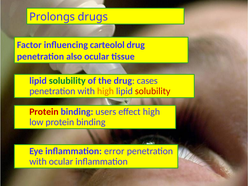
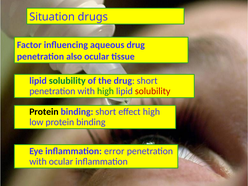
Prolongs: Prolongs -> Situation
carteolol: carteolol -> aqueous
drug cases: cases -> short
high at (105, 91) colour: orange -> green
Protein at (44, 112) colour: red -> black
binding users: users -> short
